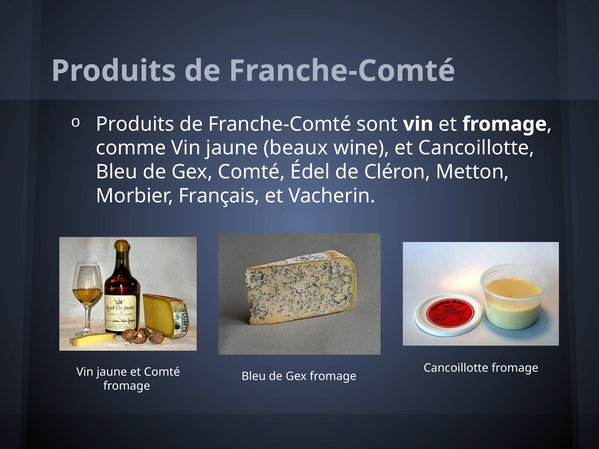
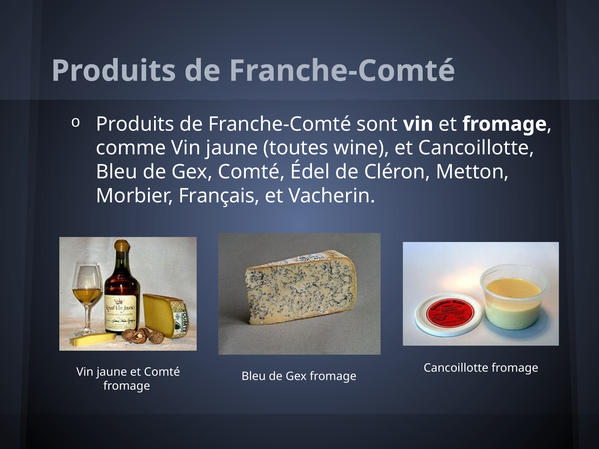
beaux: beaux -> toutes
